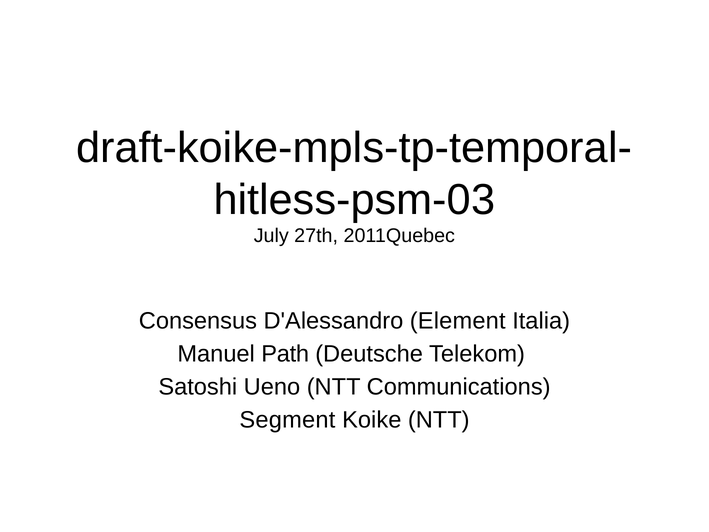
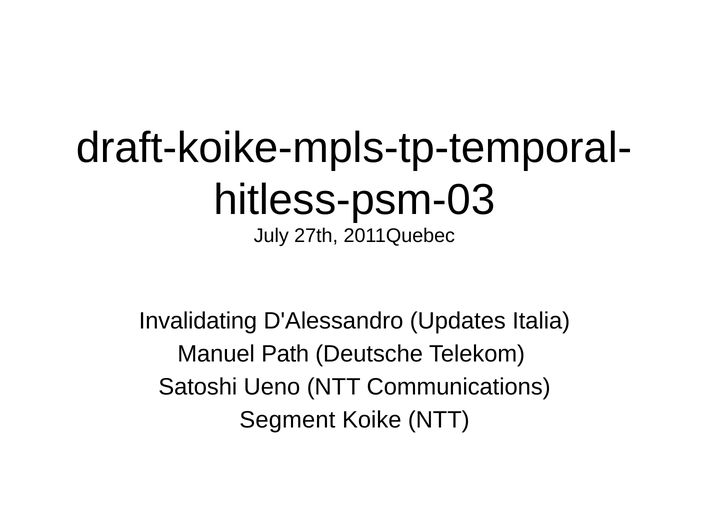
Consensus: Consensus -> Invalidating
Element: Element -> Updates
